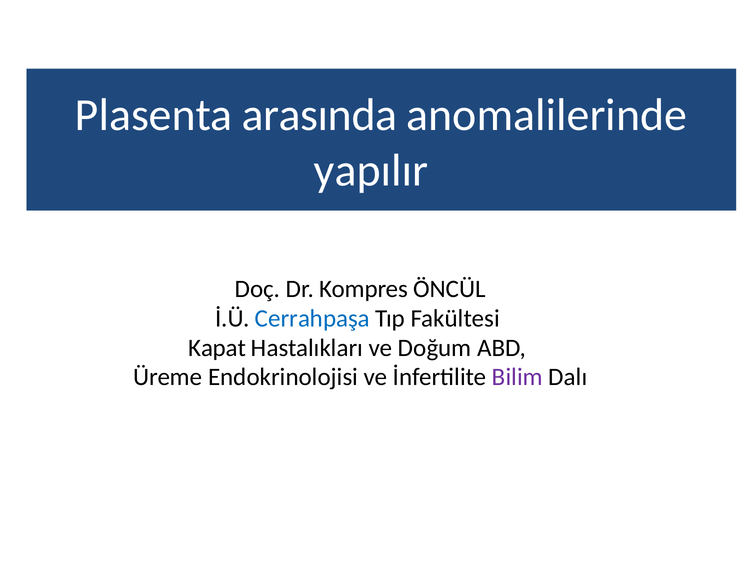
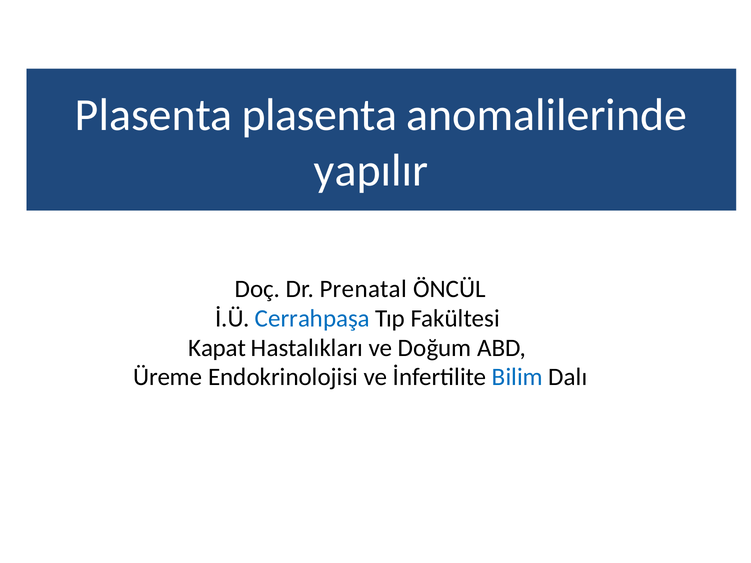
Plasenta arasında: arasında -> plasenta
Kompres: Kompres -> Prenatal
Bilim colour: purple -> blue
